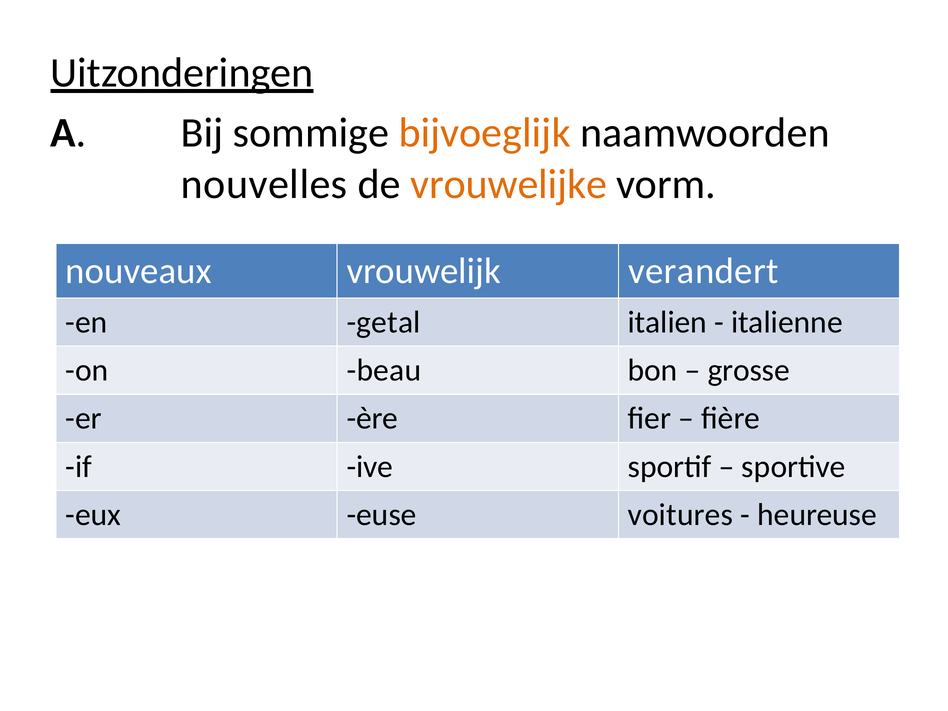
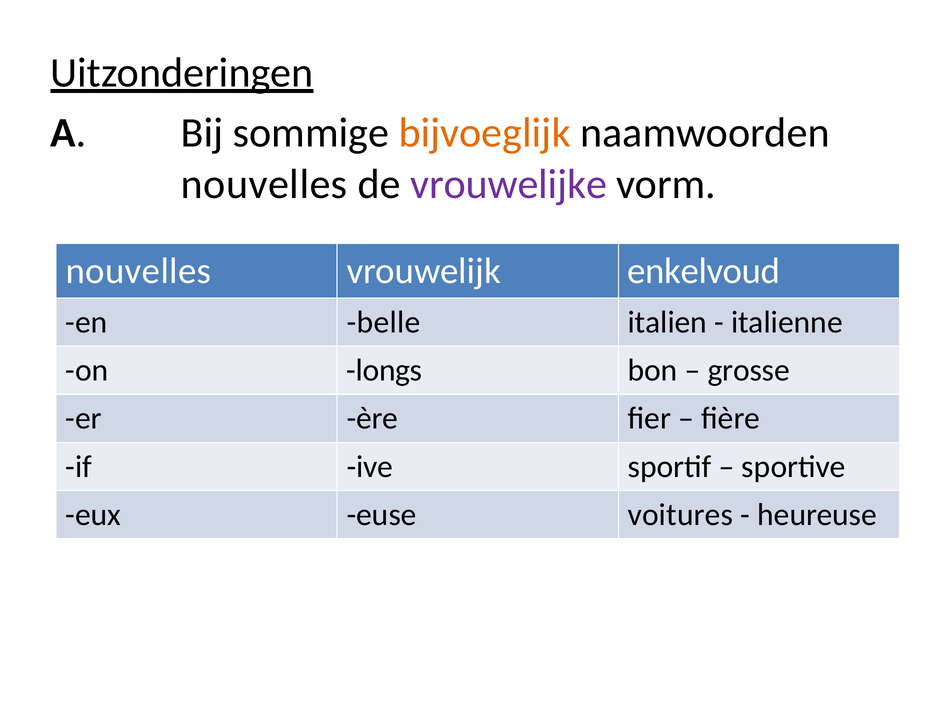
vrouwelijke colour: orange -> purple
nouveaux at (139, 271): nouveaux -> nouvelles
verandert: verandert -> enkelvoud
getal: getal -> belle
beau: beau -> longs
